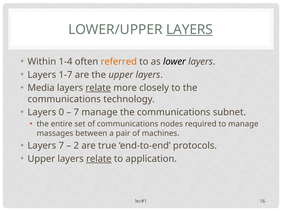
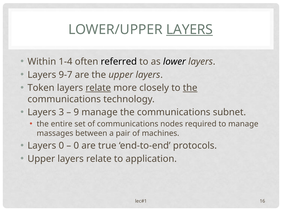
referred colour: orange -> black
1-7: 1-7 -> 9-7
Media: Media -> Token
the at (190, 88) underline: none -> present
0: 0 -> 3
7 at (76, 113): 7 -> 9
Layers 7: 7 -> 0
2 at (76, 146): 2 -> 0
relate at (99, 159) underline: present -> none
